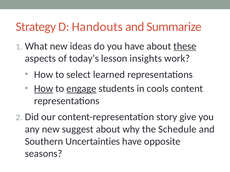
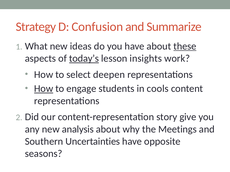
Handouts: Handouts -> Confusion
today’s underline: none -> present
learned: learned -> deepen
engage underline: present -> none
suggest: suggest -> analysis
Schedule: Schedule -> Meetings
